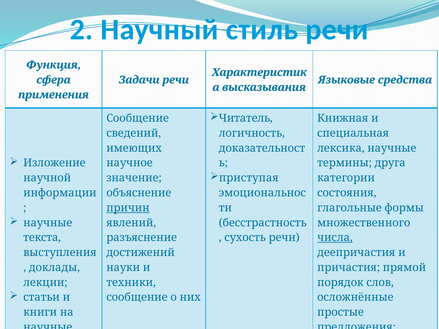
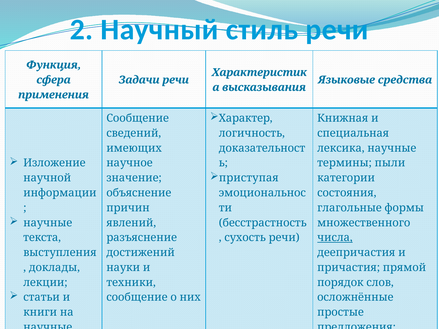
Читатель: Читатель -> Характер
друга: друга -> пыли
причин underline: present -> none
